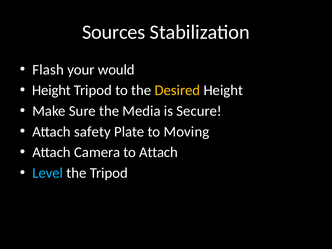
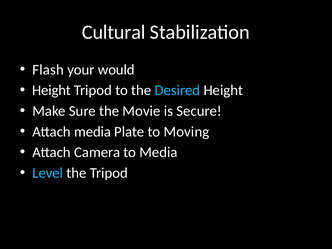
Sources: Sources -> Cultural
Desired colour: yellow -> light blue
Media: Media -> Movie
Attach safety: safety -> media
to Attach: Attach -> Media
